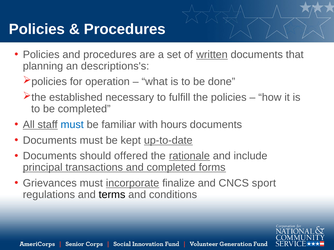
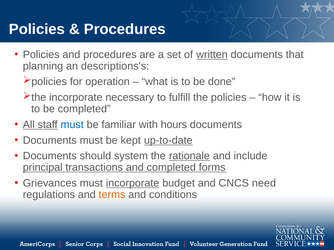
established at (76, 98): established -> incorporate
offered: offered -> system
finalize: finalize -> budget
sport: sport -> need
terms colour: black -> orange
